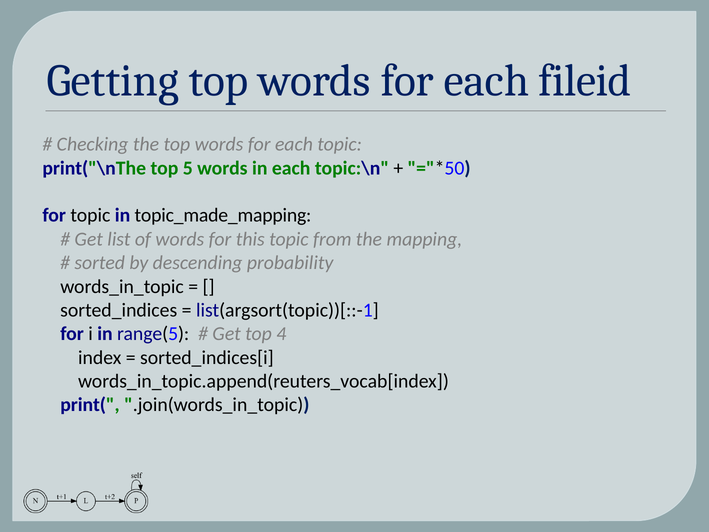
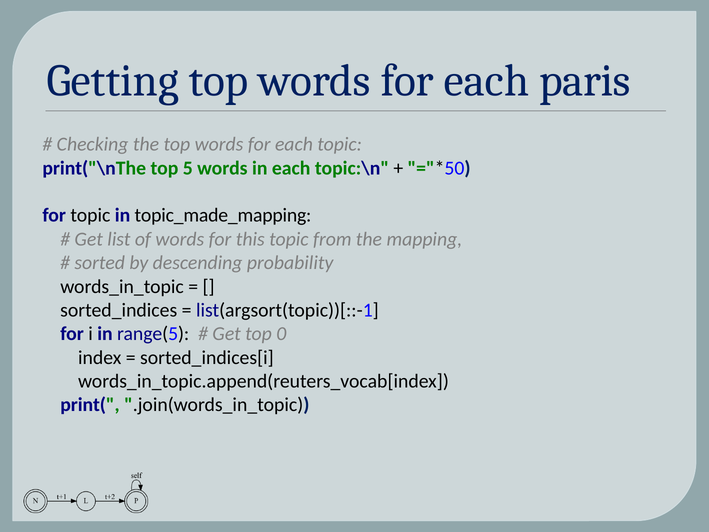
fileid: fileid -> paris
4: 4 -> 0
